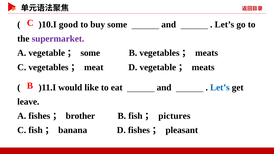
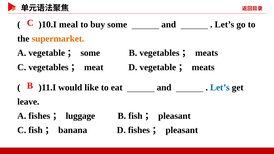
good: good -> meal
supermarket colour: purple -> orange
brother: brother -> luggage
pictures at (174, 116): pictures -> pleasant
